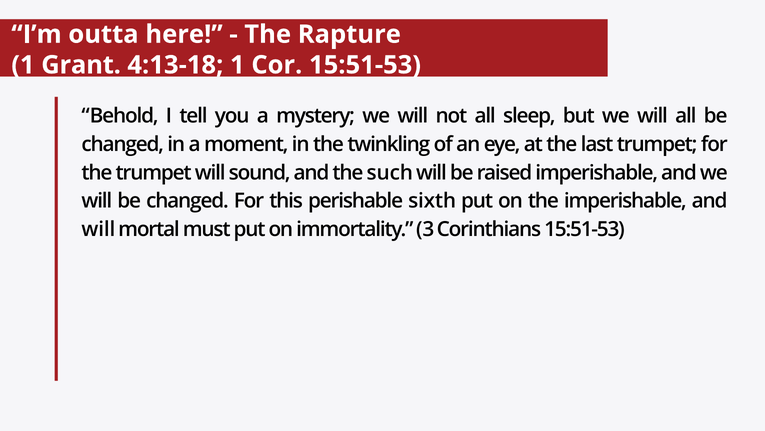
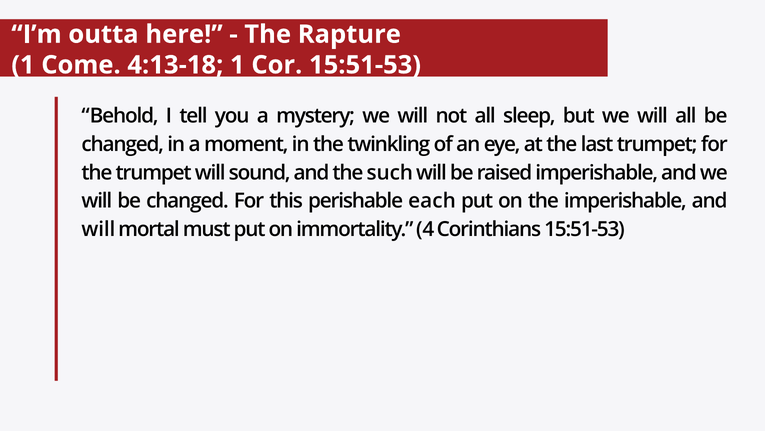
Grant: Grant -> Come
sixth: sixth -> each
3: 3 -> 4
